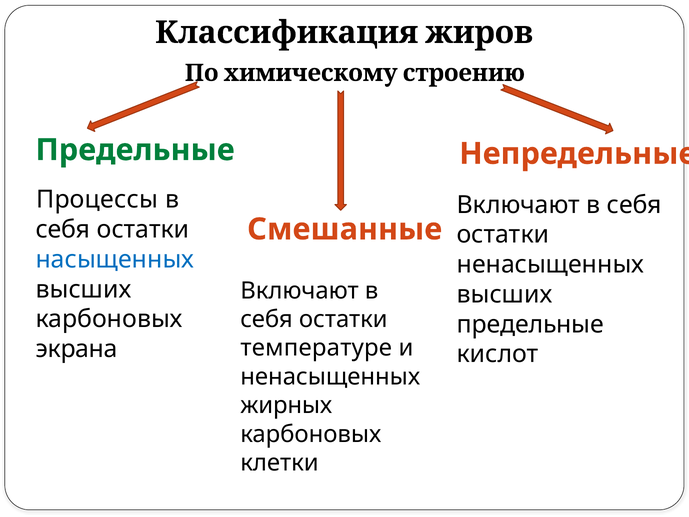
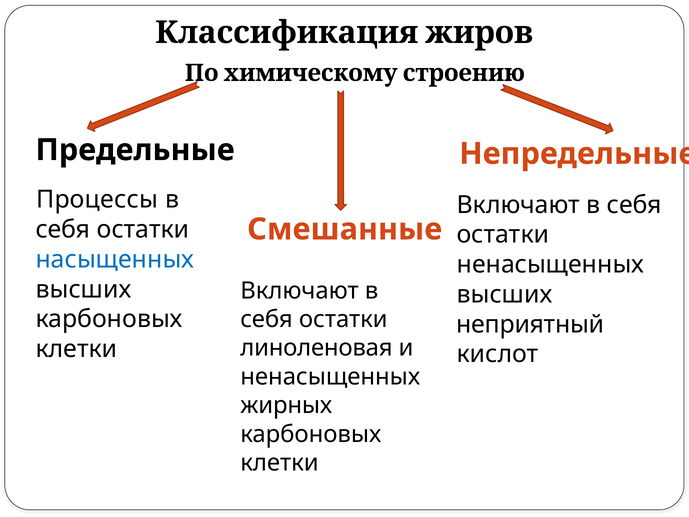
Предельные at (135, 150) colour: green -> black
предельные at (530, 324): предельные -> неприятный
температуре: температуре -> линоленовая
экрана at (77, 349): экрана -> клетки
